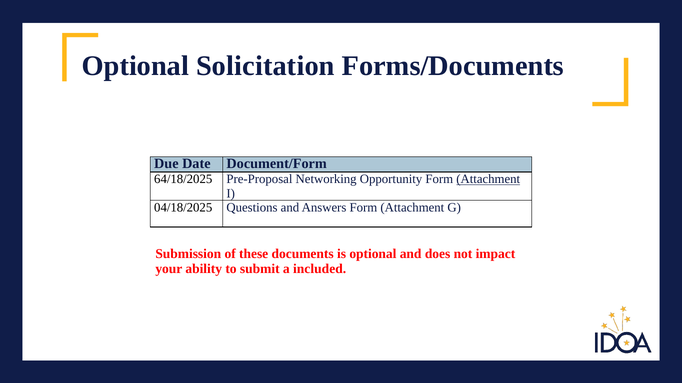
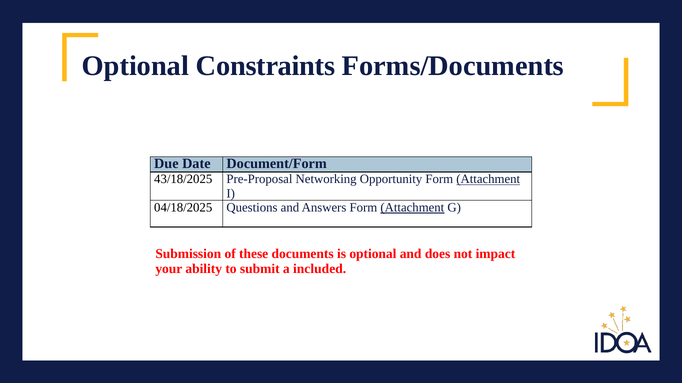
Solicitation: Solicitation -> Constraints
64/18/2025: 64/18/2025 -> 43/18/2025
Attachment at (412, 208) underline: none -> present
